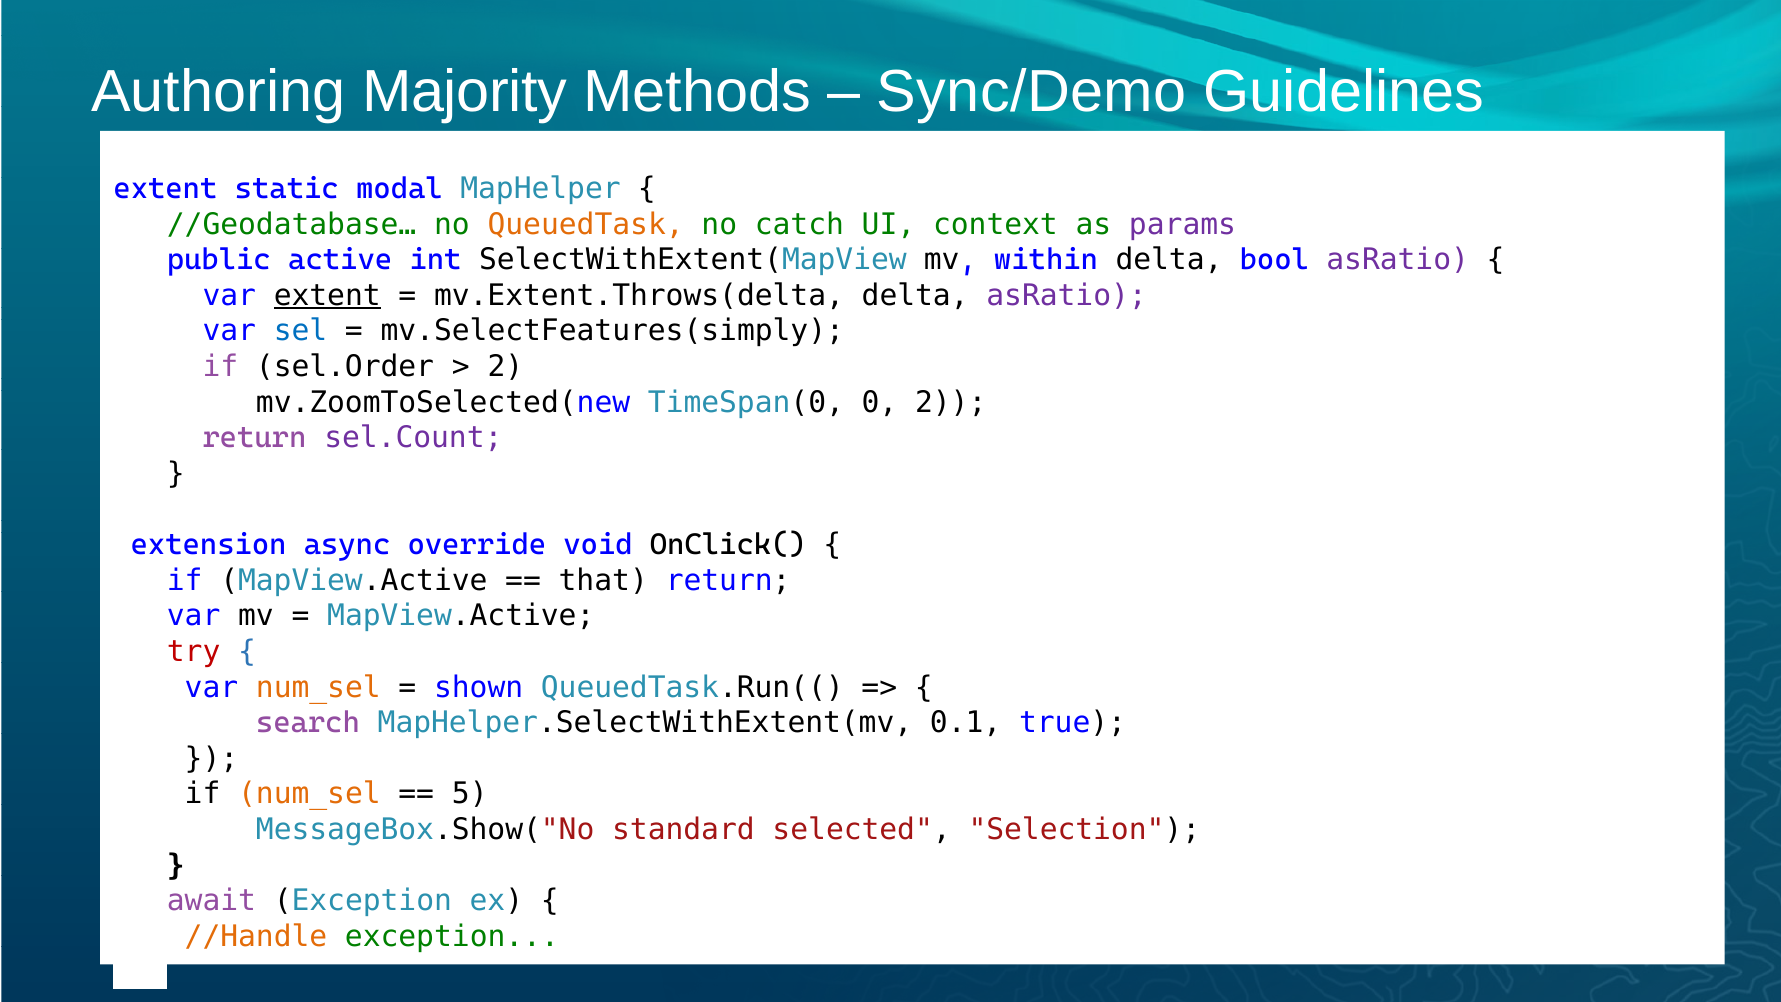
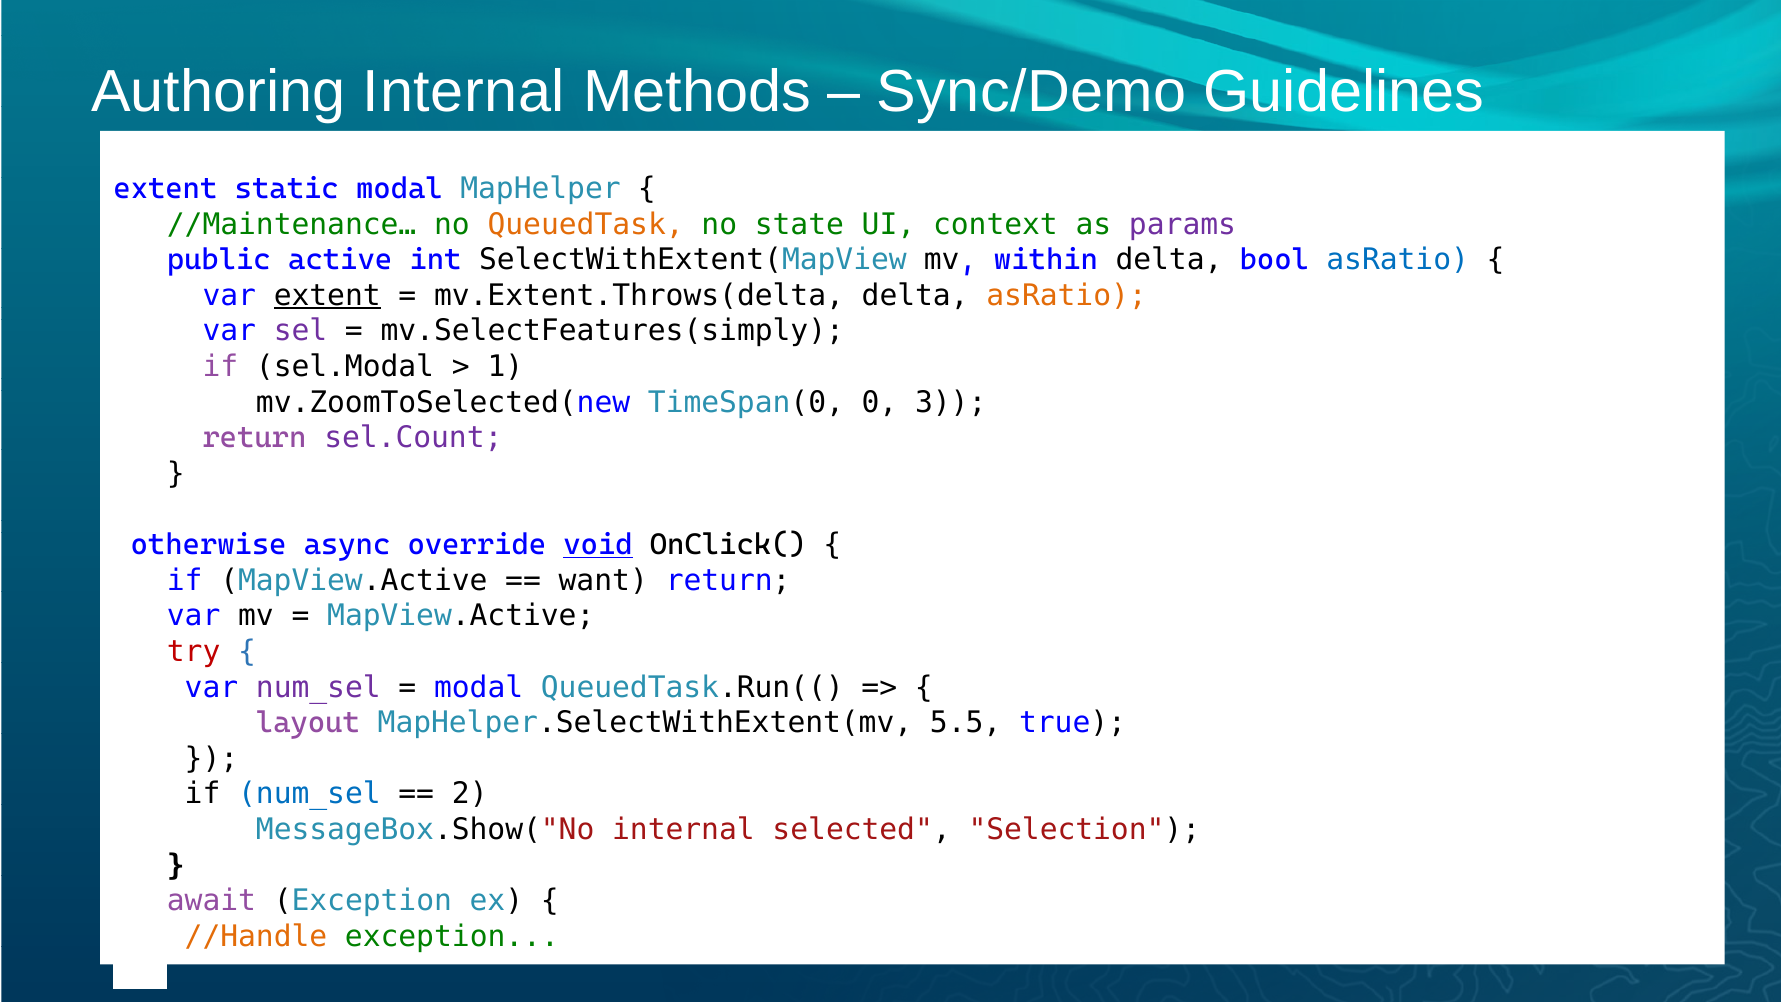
Authoring Majority: Majority -> Internal
//Geodatabase…: //Geodatabase… -> //Maintenance…
catch: catch -> state
asRatio at (1398, 260) colour: purple -> blue
asRatio at (1067, 295) colour: purple -> orange
sel colour: blue -> purple
sel.Order: sel.Order -> sel.Modal
2 at (505, 367): 2 -> 1
0 2: 2 -> 3
extension: extension -> otherwise
void underline: none -> present
that: that -> want
num_sel at (318, 687) colour: orange -> purple
shown at (479, 687): shown -> modal
search: search -> layout
0.1: 0.1 -> 5.5
num_sel at (309, 794) colour: orange -> blue
5: 5 -> 2
MessageBox.Show("No standard: standard -> internal
